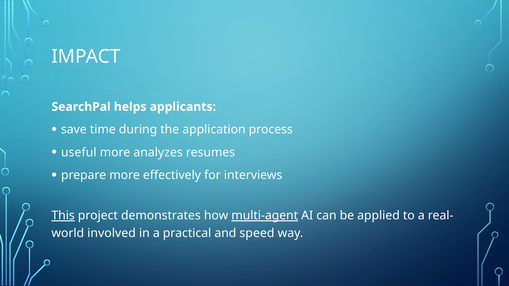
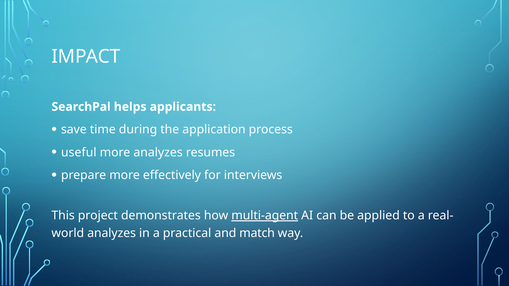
This underline: present -> none
involved at (112, 233): involved -> analyzes
speed: speed -> match
